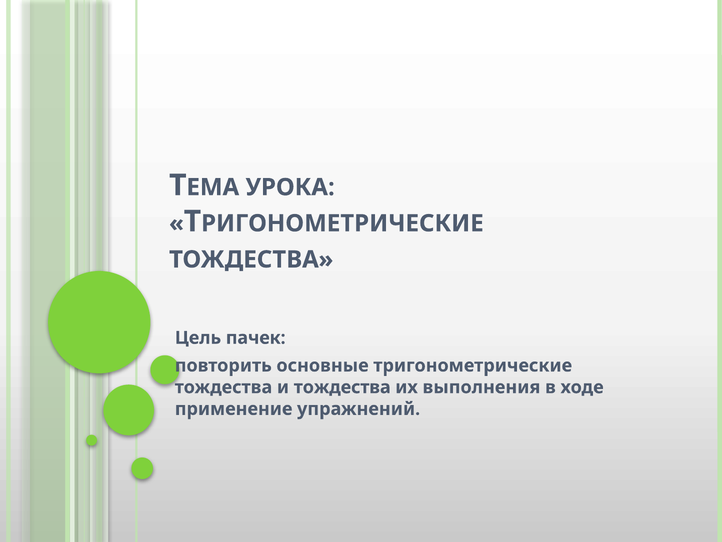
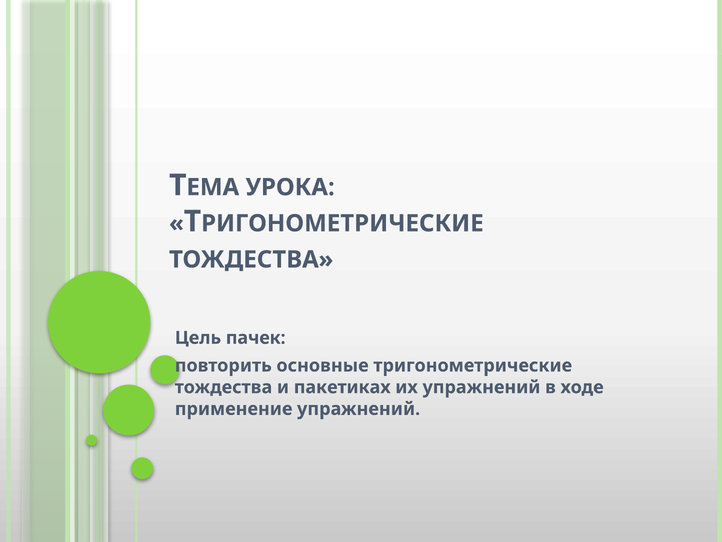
и тождества: тождества -> пакетиках
их выполнения: выполнения -> упражнений
